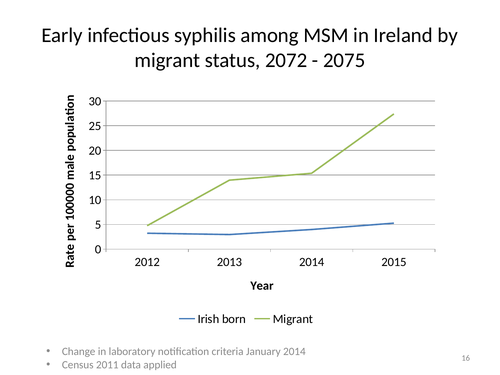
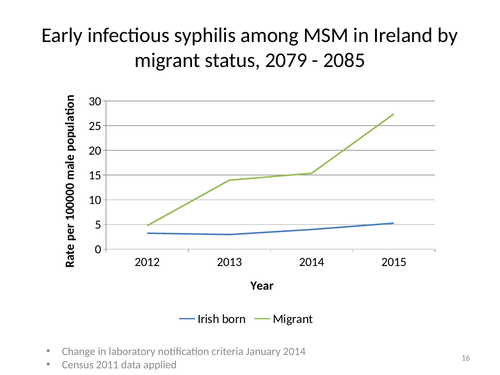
2072: 2072 -> 2079
2075: 2075 -> 2085
